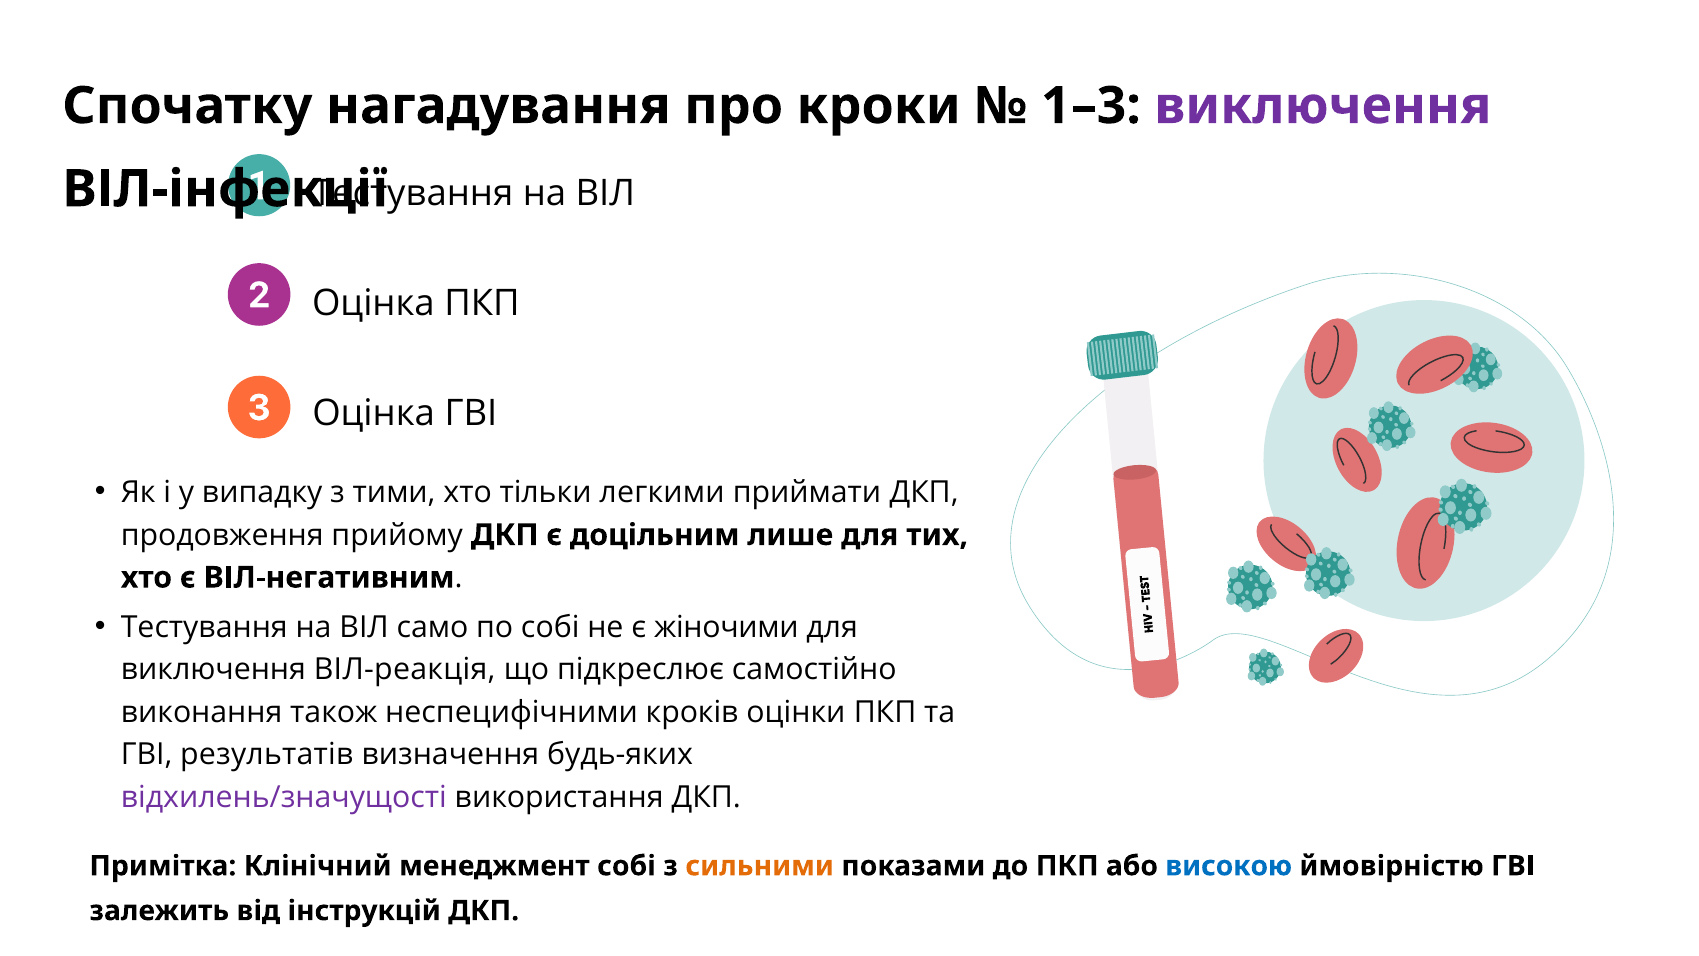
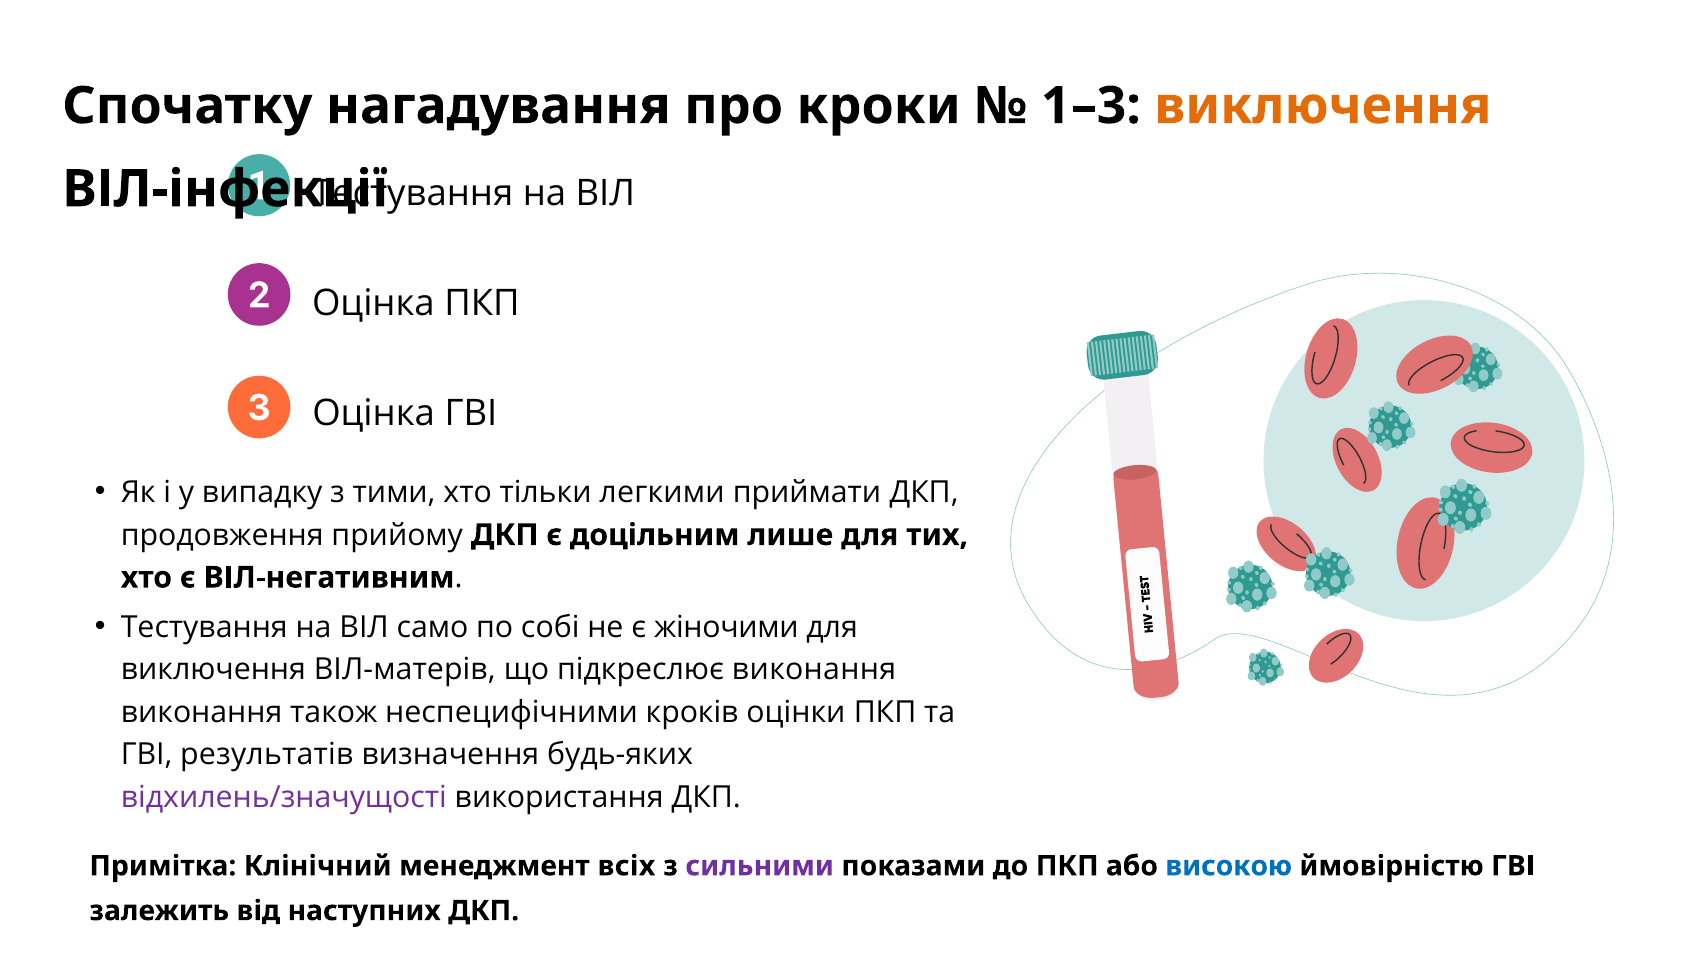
виключення at (1323, 106) colour: purple -> orange
ВІЛ-реакція: ВІЛ-реакція -> ВІЛ-матерів
підкреслює самостійно: самостійно -> виконання
менеджмент собі: собі -> всіх
сильними colour: orange -> purple
інструкцій: інструкцій -> наступних
